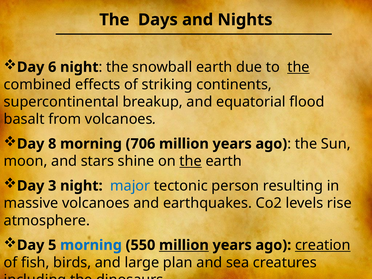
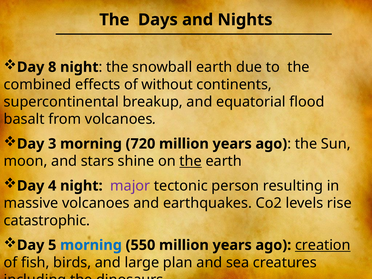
6: 6 -> 8
the at (298, 67) underline: present -> none
striking: striking -> without
8: 8 -> 3
706: 706 -> 720
3: 3 -> 4
major colour: blue -> purple
atmosphere: atmosphere -> catastrophic
million at (184, 245) underline: present -> none
